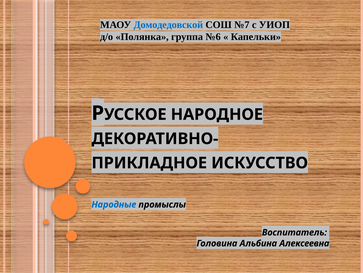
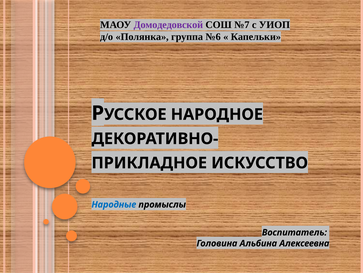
Домодедовской colour: blue -> purple
